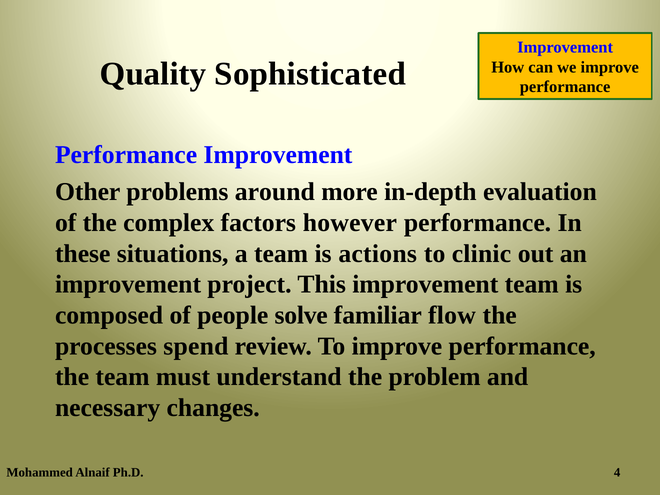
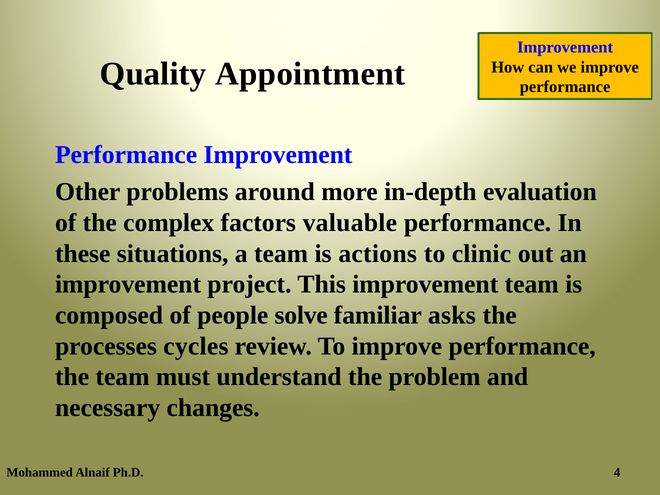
Sophisticated: Sophisticated -> Appointment
however: however -> valuable
flow: flow -> asks
spend: spend -> cycles
